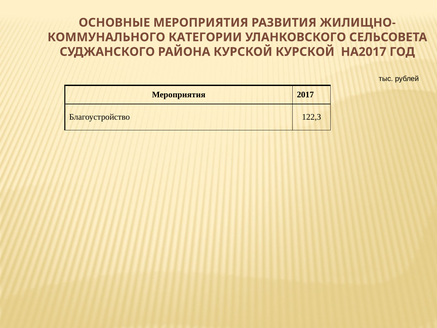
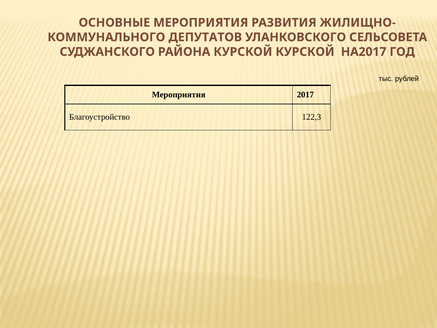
КАТЕГОРИИ: КАТЕГОРИИ -> ДЕПУТАТОВ
